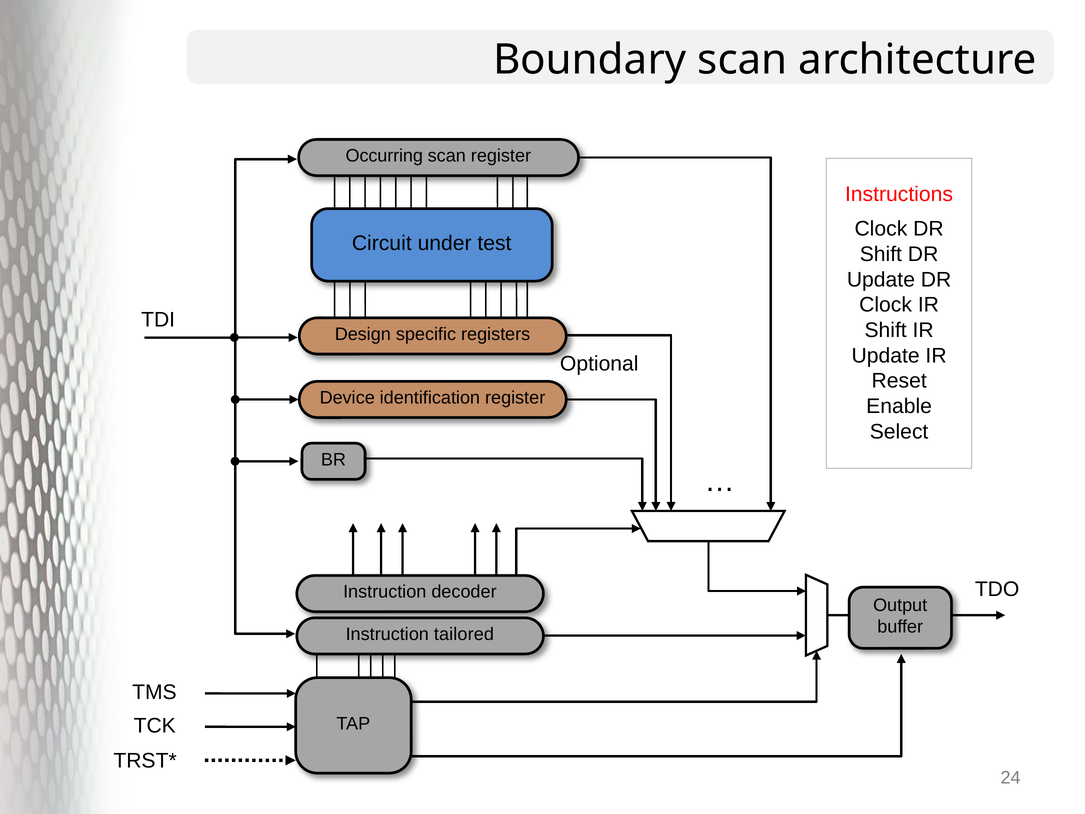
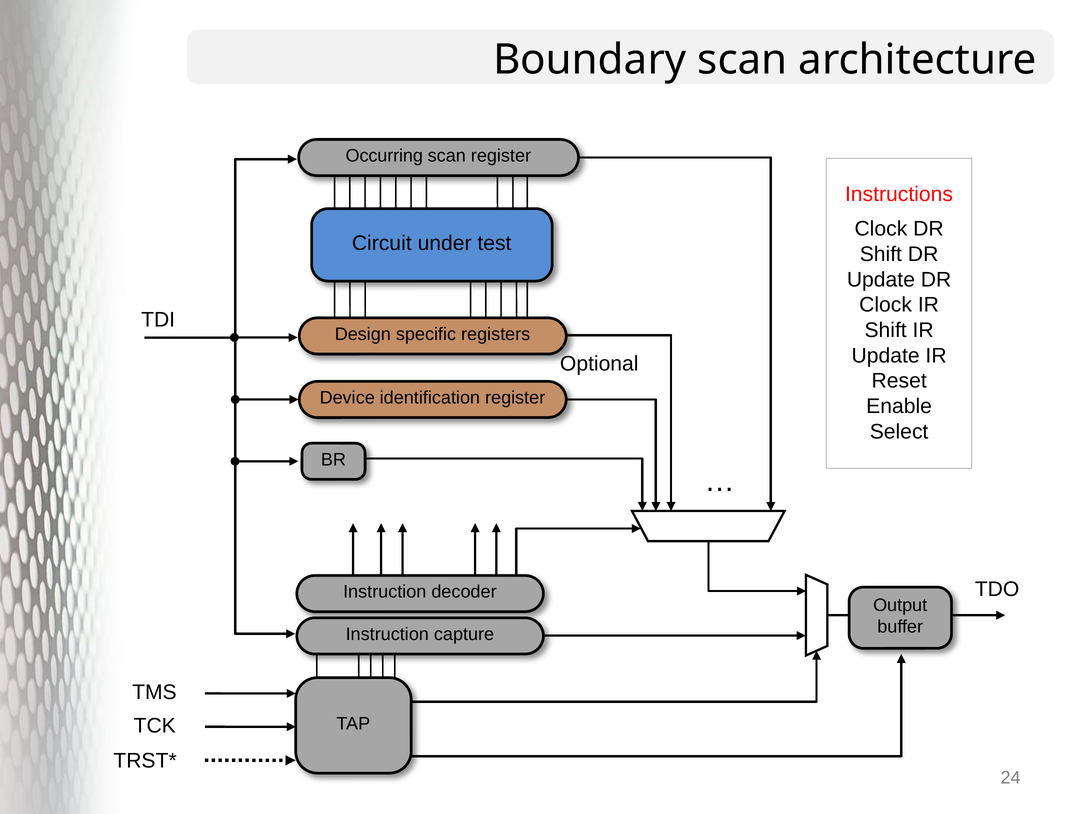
tailored: tailored -> capture
